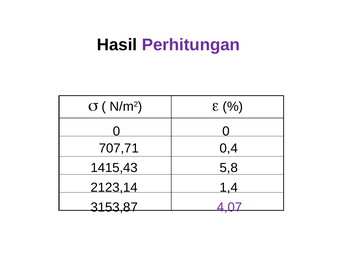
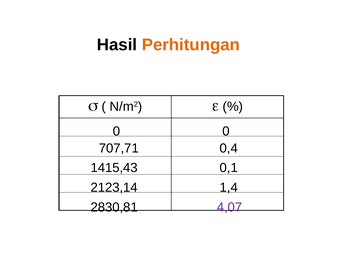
Perhitungan colour: purple -> orange
5,8: 5,8 -> 0,1
3153,87: 3153,87 -> 2830,81
